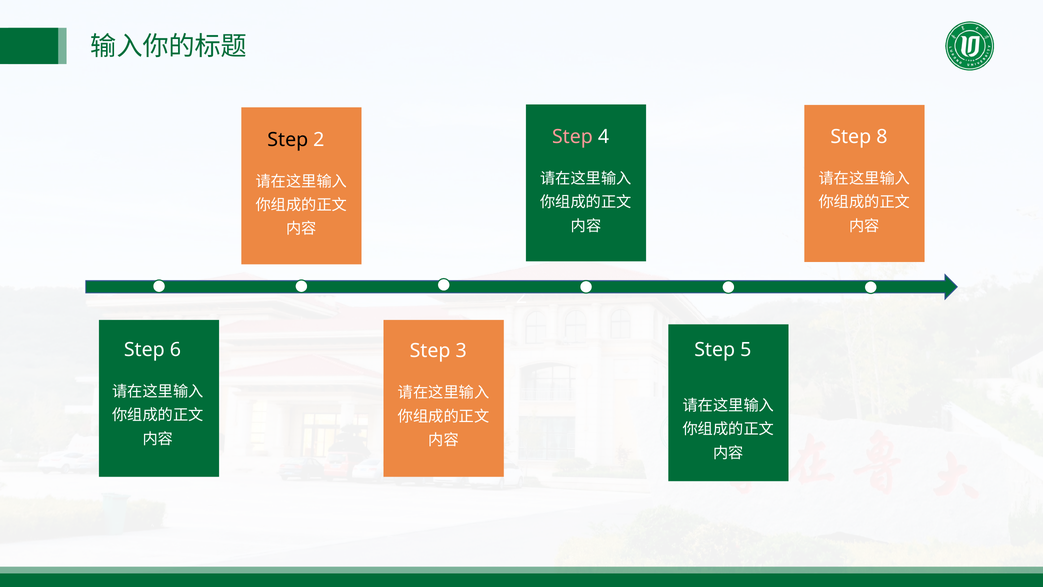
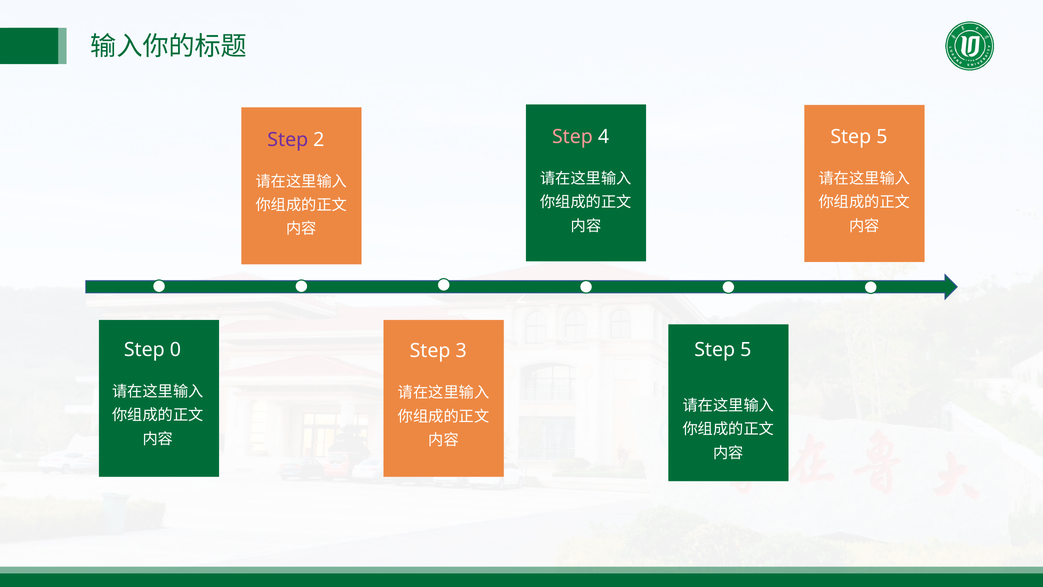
8 at (882, 137): 8 -> 5
Step at (288, 140) colour: black -> purple
6: 6 -> 0
